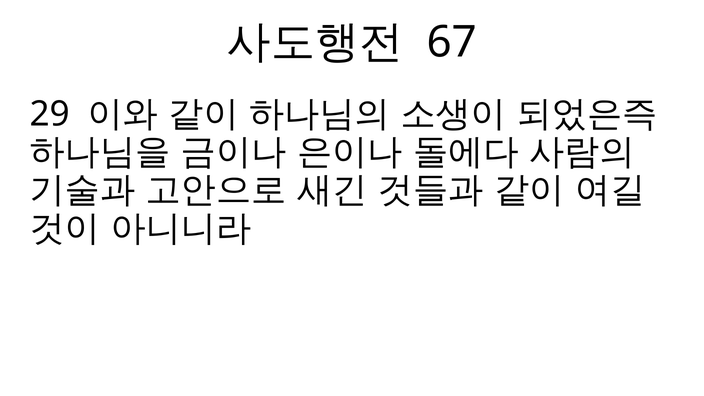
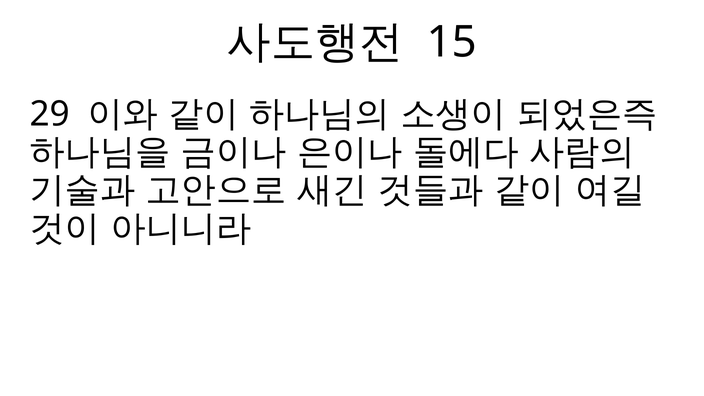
67: 67 -> 15
